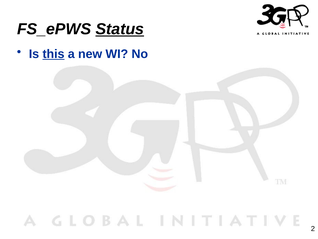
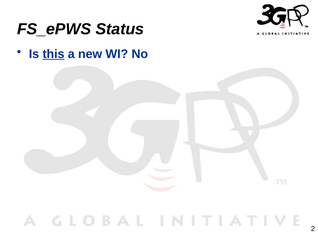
Status underline: present -> none
